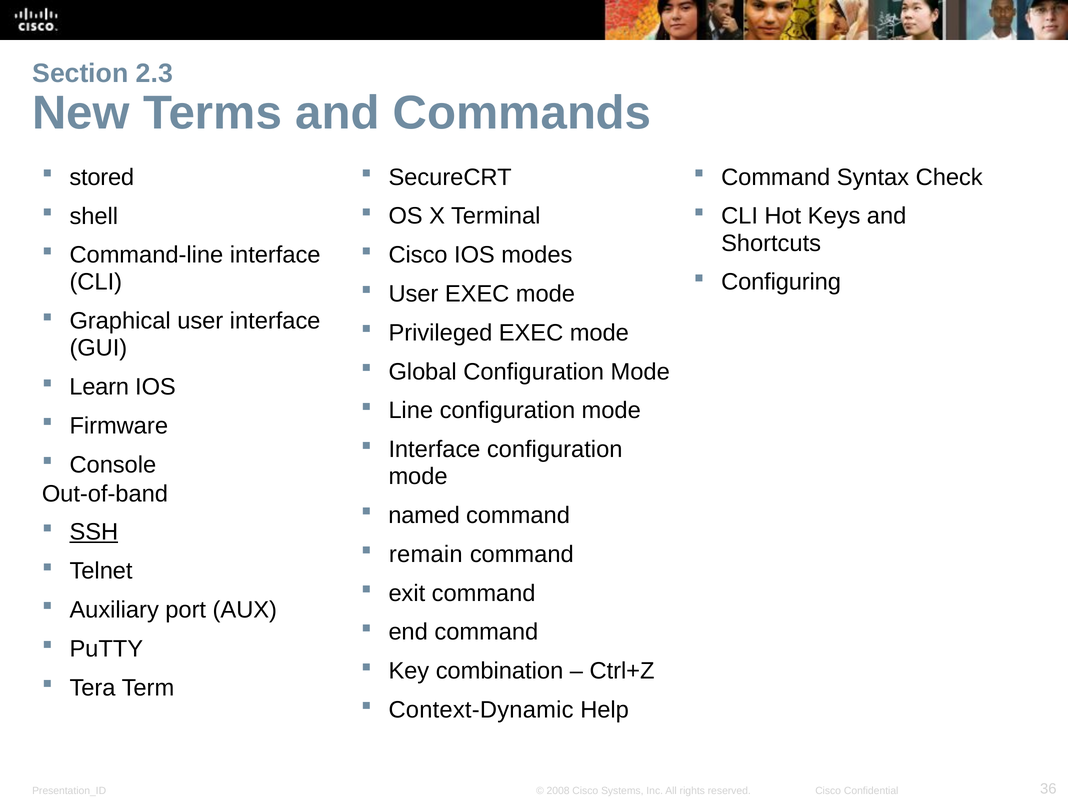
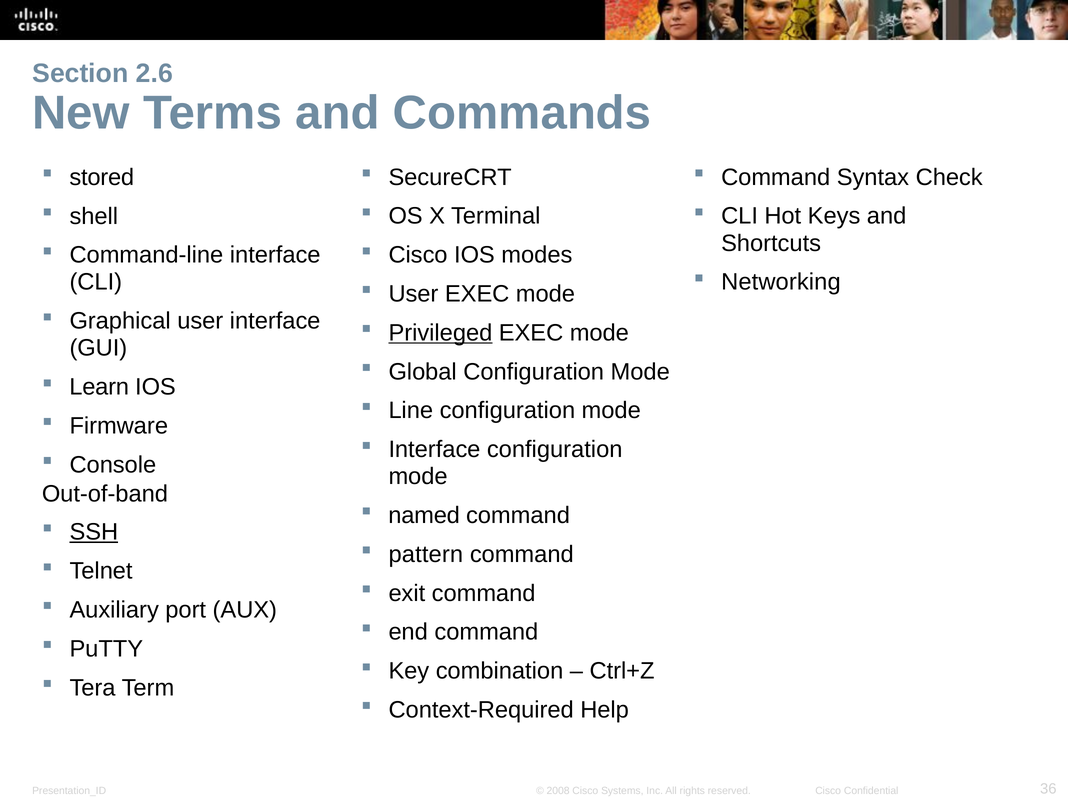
2.3: 2.3 -> 2.6
Configuring: Configuring -> Networking
Privileged underline: none -> present
remain: remain -> pattern
Context-Dynamic: Context-Dynamic -> Context-Required
